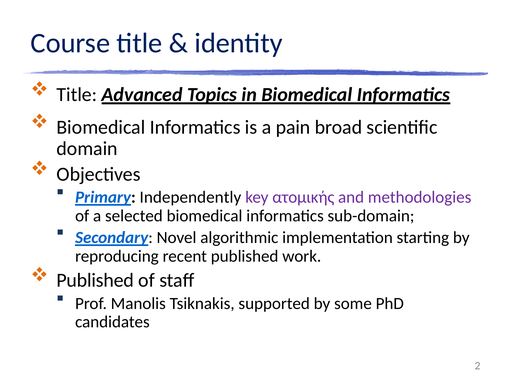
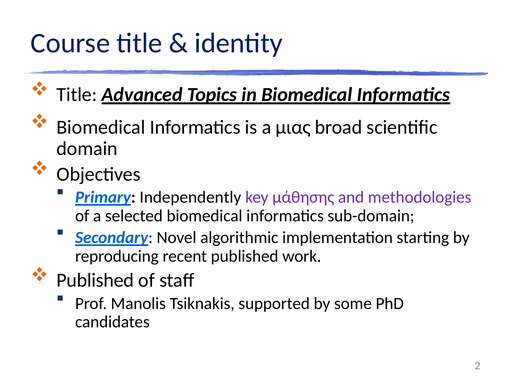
pain: pain -> μιας
ατομικής: ατομικής -> μάθησης
